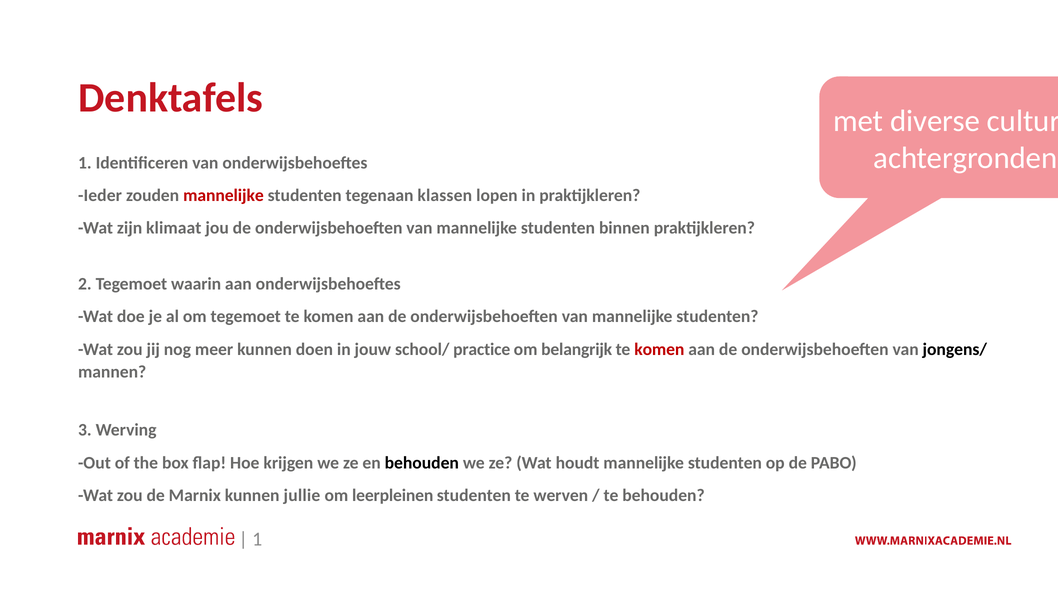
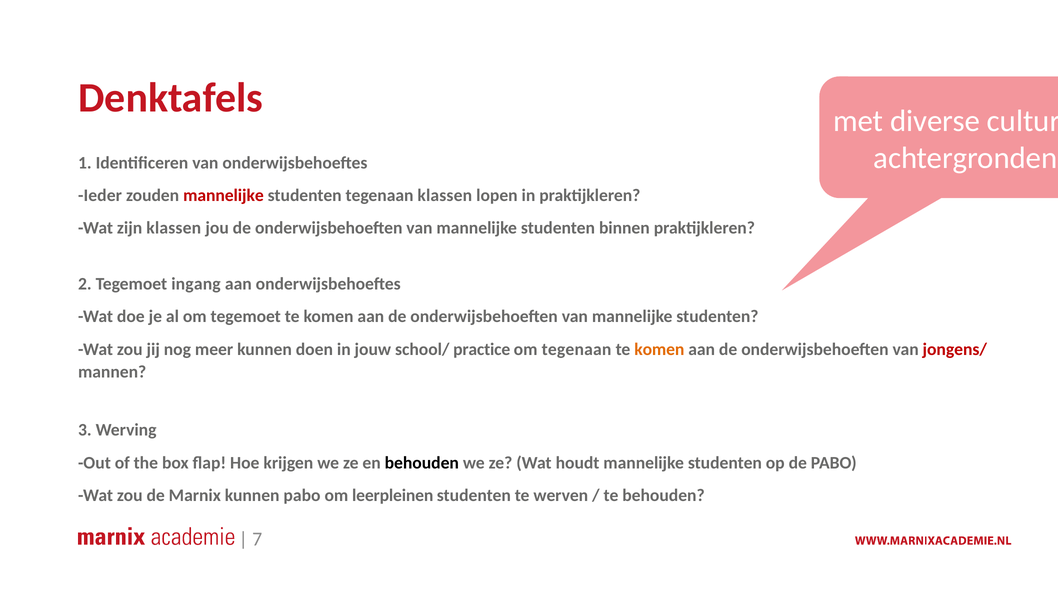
zijn klimaat: klimaat -> klassen
waarin: waarin -> ingang
om belangrijk: belangrijk -> tegenaan
komen at (659, 349) colour: red -> orange
jongens/ colour: black -> red
kunnen jullie: jullie -> pabo
1 at (257, 539): 1 -> 7
